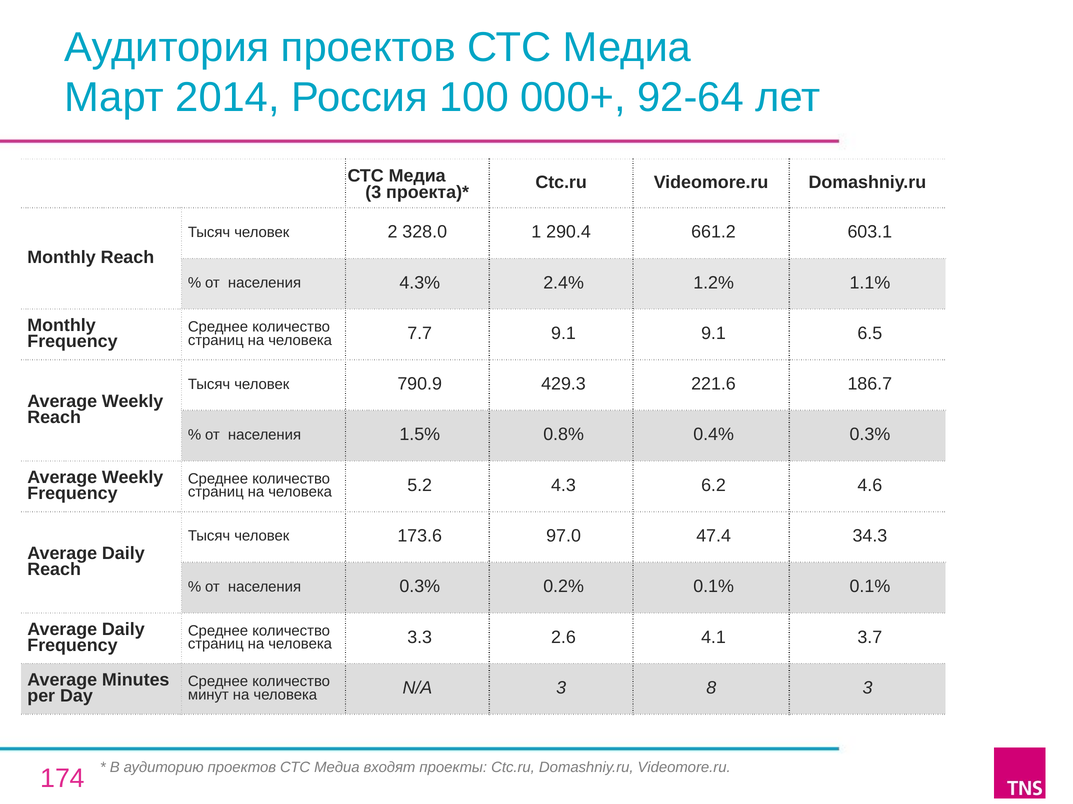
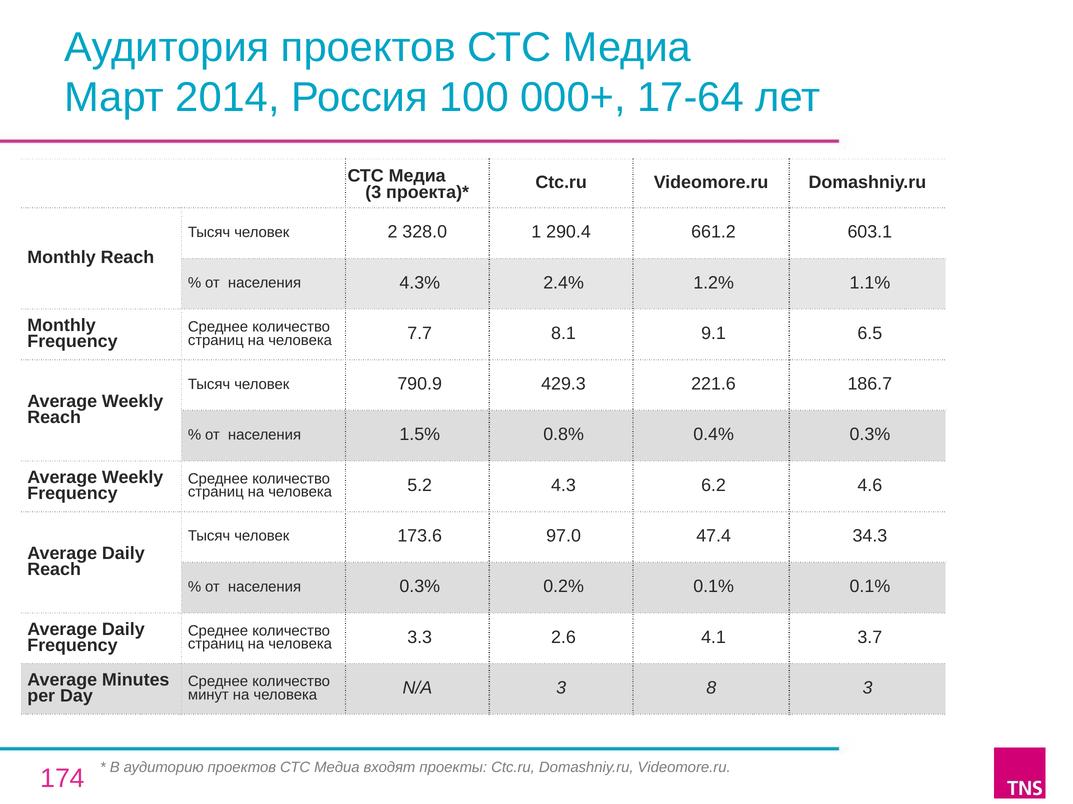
92-64: 92-64 -> 17-64
7.7 9.1: 9.1 -> 8.1
